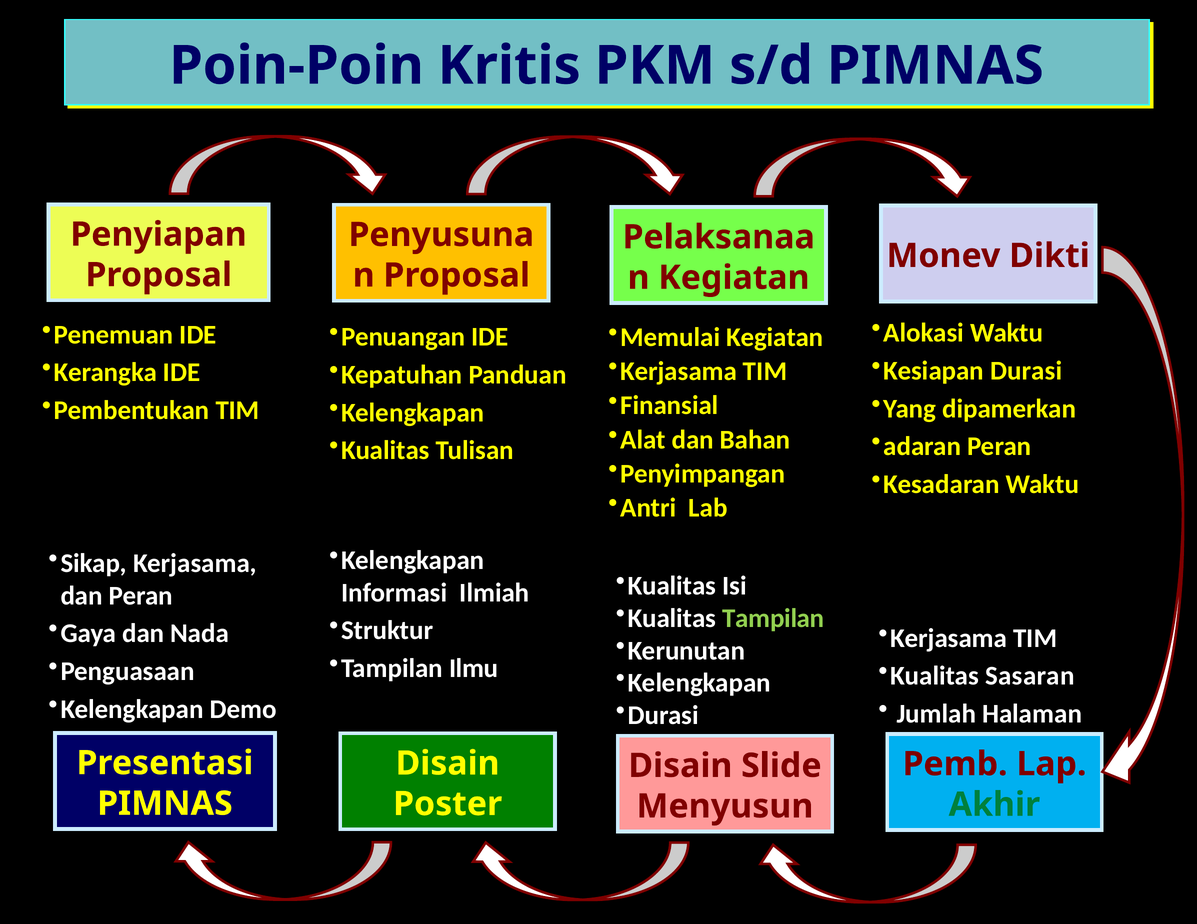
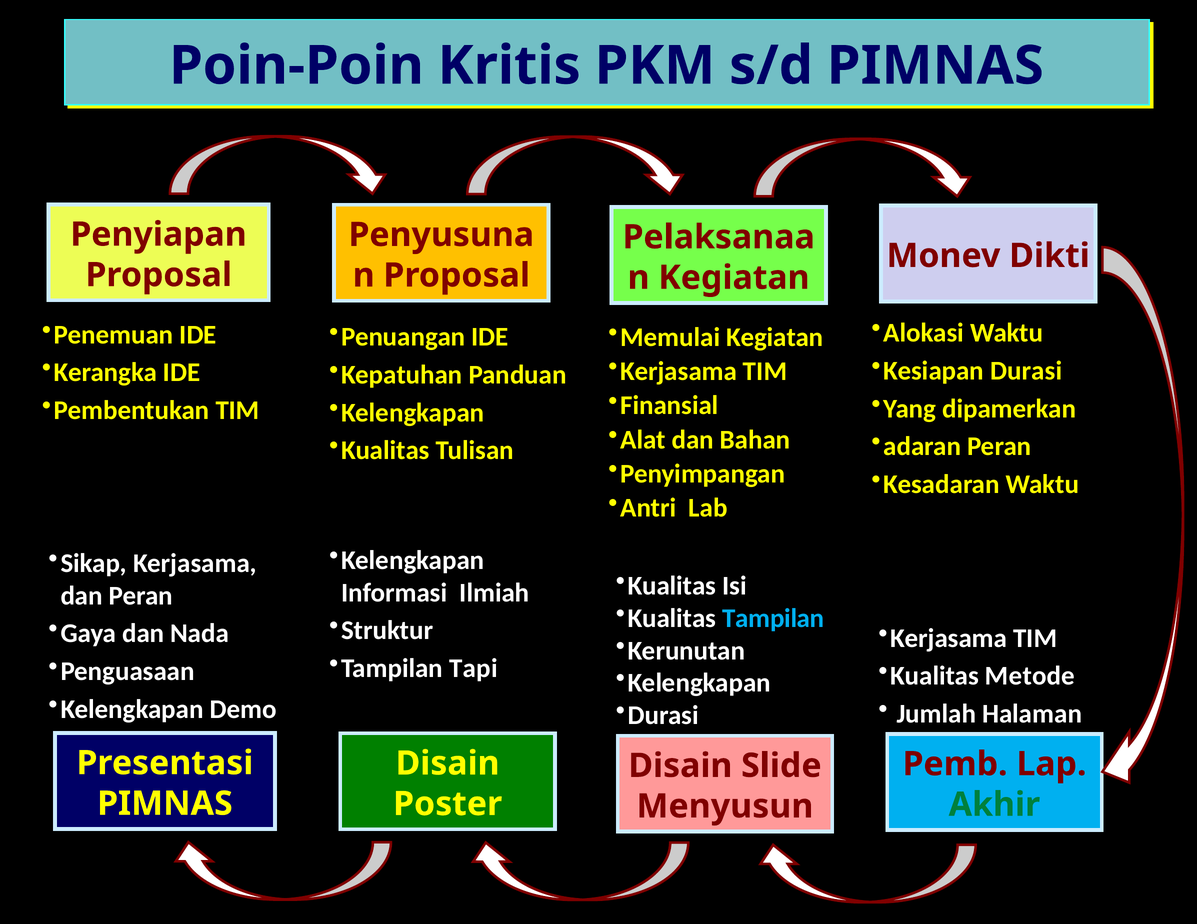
Tampilan at (773, 618) colour: light green -> light blue
Ilmu: Ilmu -> Tapi
Sasaran: Sasaran -> Metode
